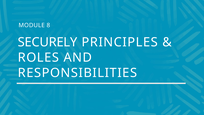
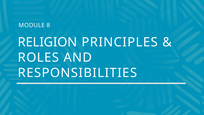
SECURELY: SECURELY -> RELIGION
